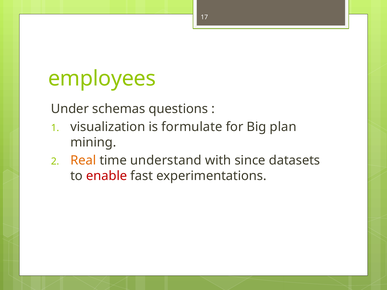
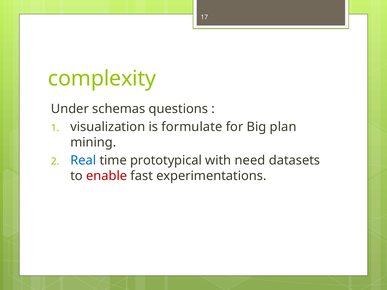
employees: employees -> complexity
Real colour: orange -> blue
understand: understand -> prototypical
since: since -> need
